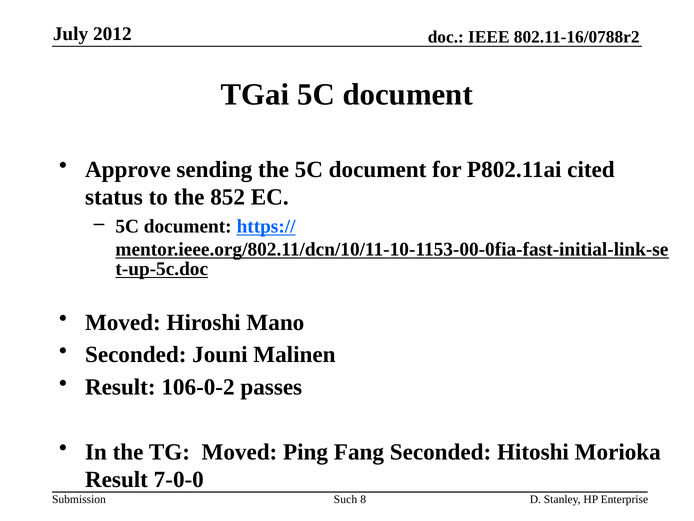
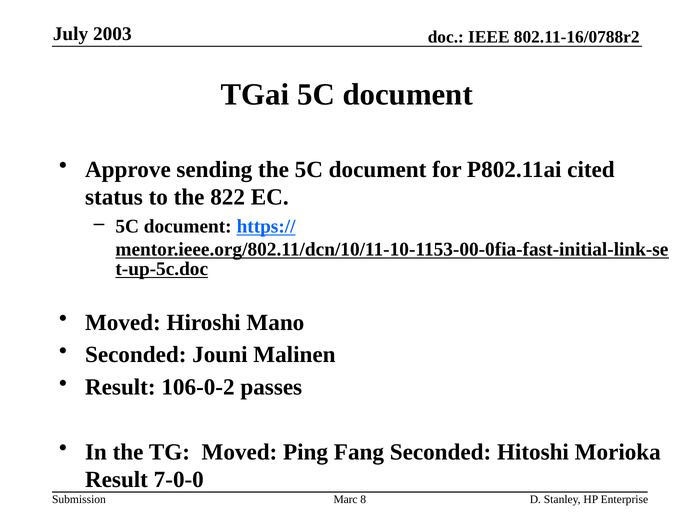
2012: 2012 -> 2003
852: 852 -> 822
Such: Such -> Marc
